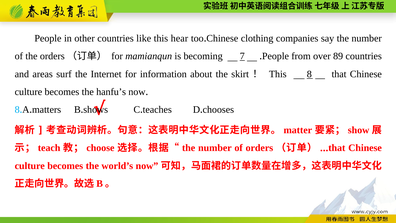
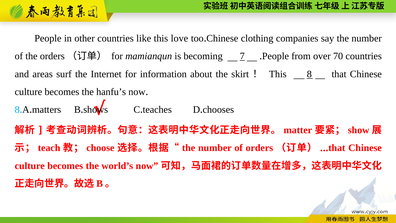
hear: hear -> love
89: 89 -> 70
